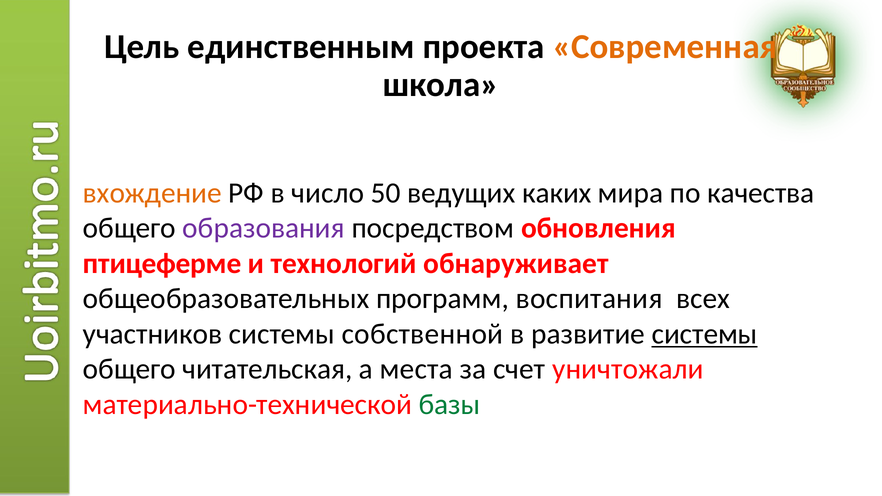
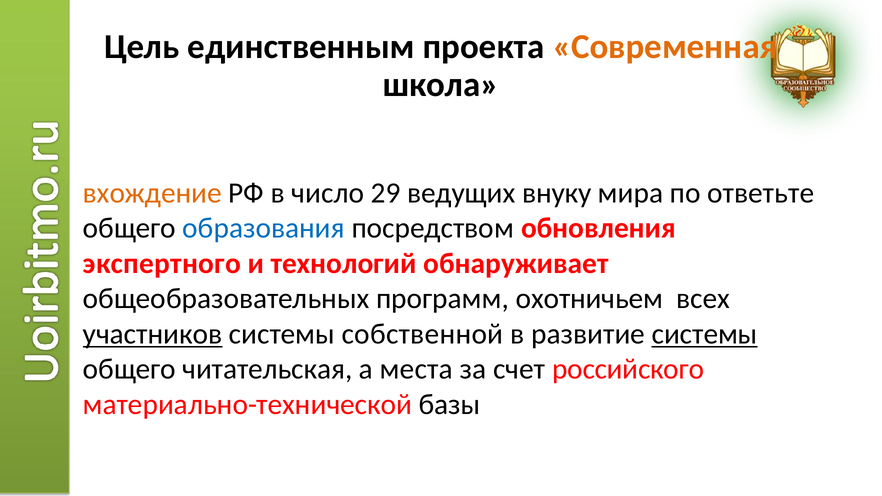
50: 50 -> 29
каких: каких -> внуку
качества: качества -> ответьте
образования colour: purple -> blue
птицеферме: птицеферме -> экспертного
воспитания: воспитания -> охотничьем
участников underline: none -> present
уничтожали: уничтожали -> российского
базы colour: green -> black
